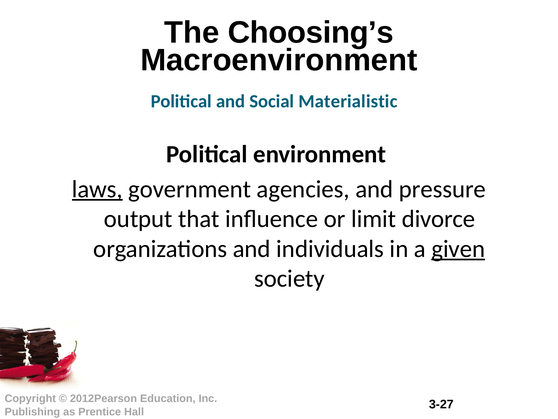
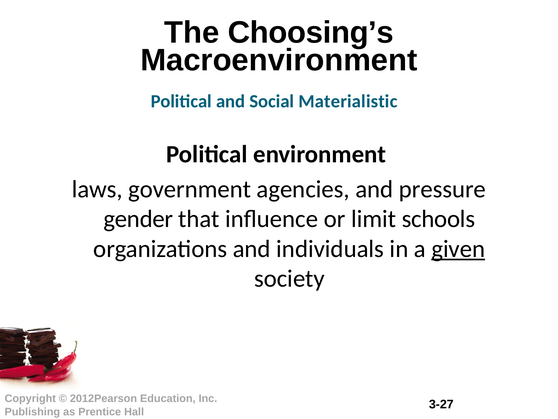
laws underline: present -> none
output: output -> gender
divorce: divorce -> schools
